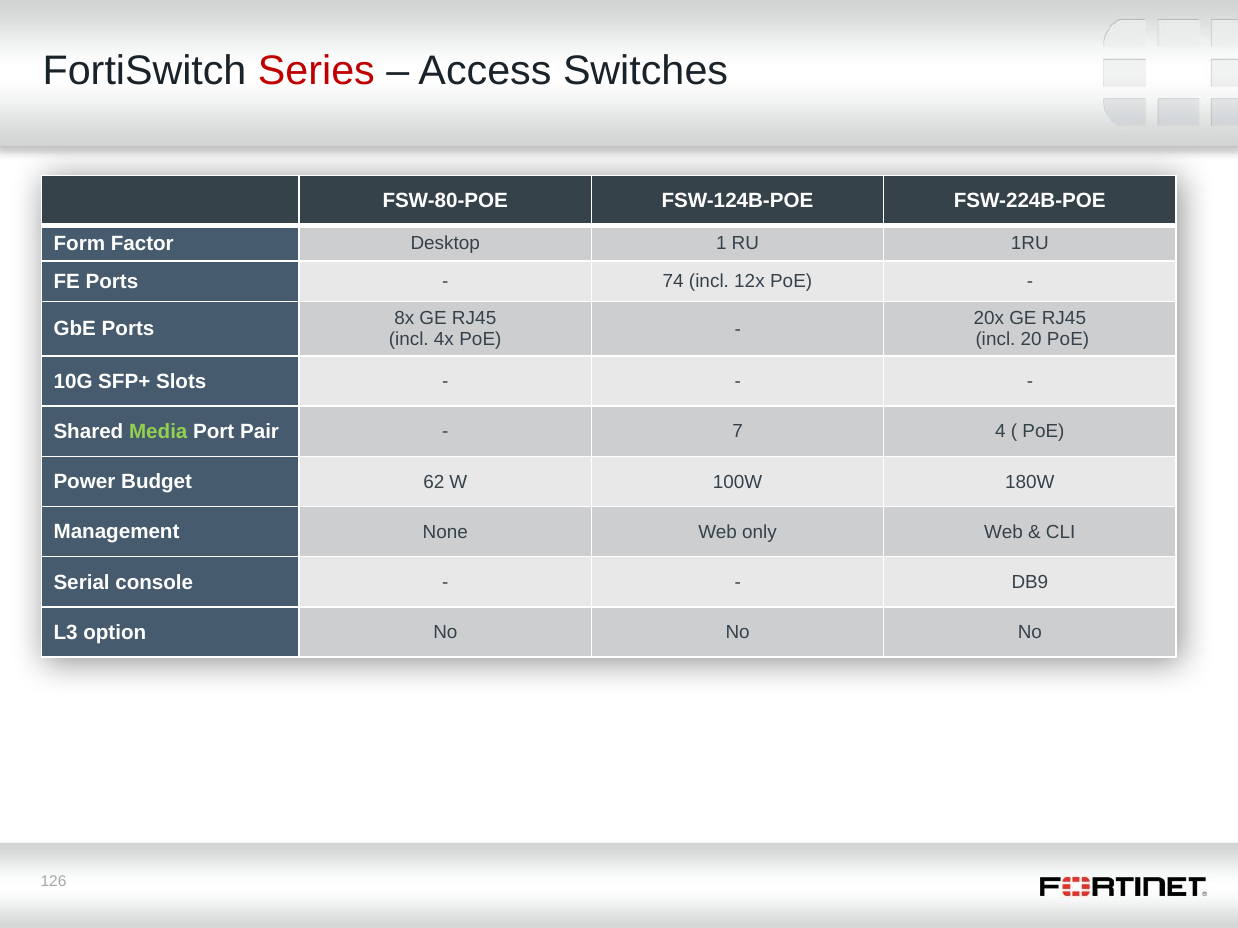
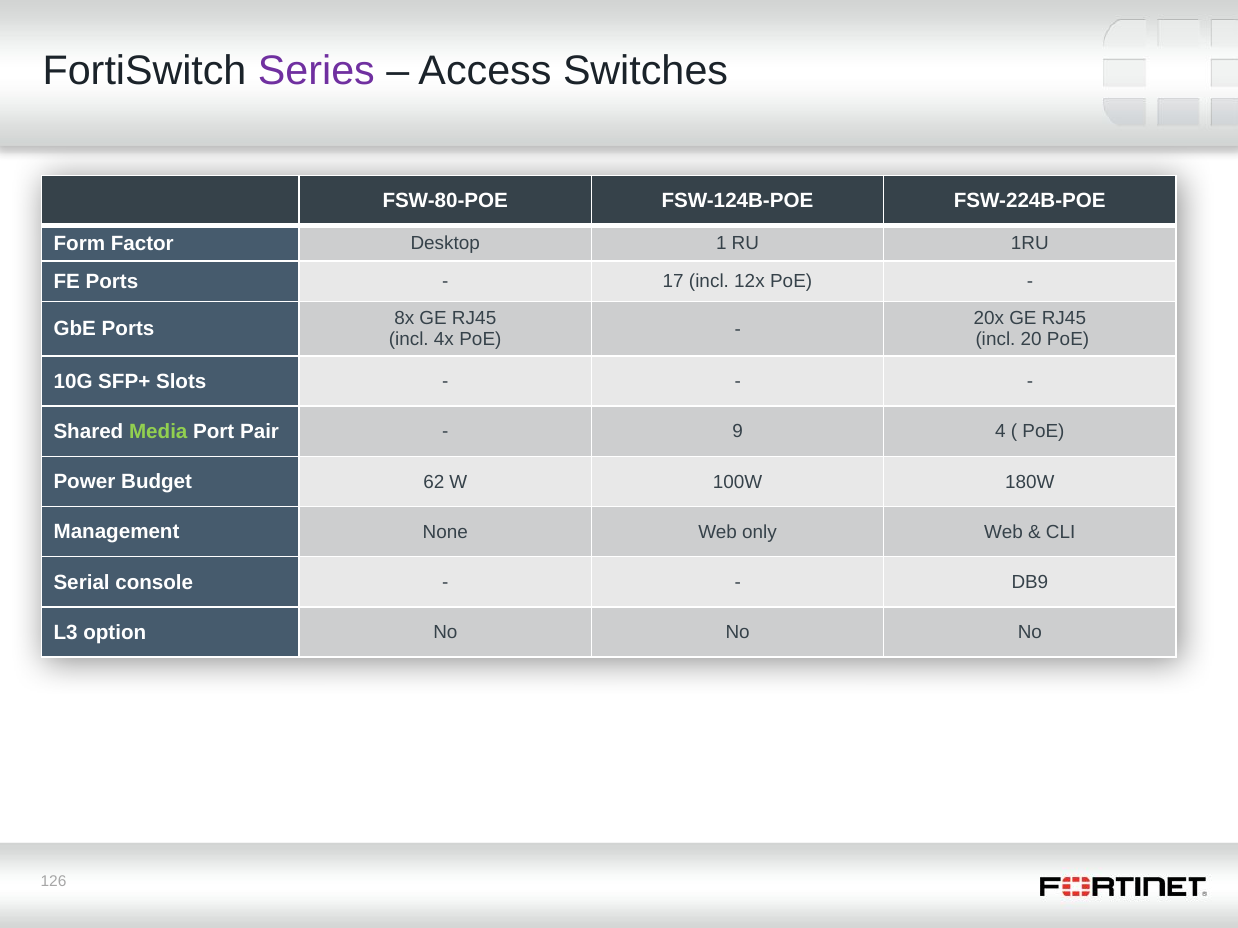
Series colour: red -> purple
74: 74 -> 17
7: 7 -> 9
